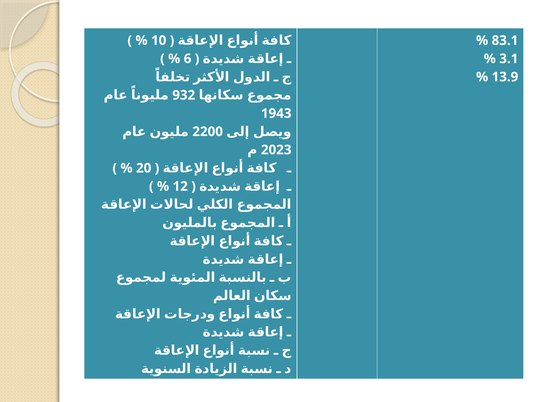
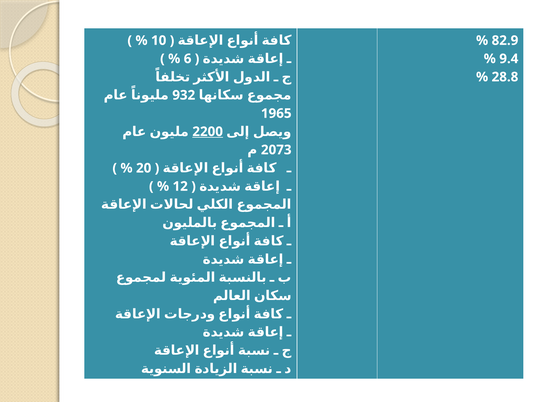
83.1: 83.1 -> 82.9
3.1: 3.1 -> 9.4
13.9: 13.9 -> 28.8
1943: 1943 -> 1965
2200 underline: none -> present
2023: 2023 -> 2073
